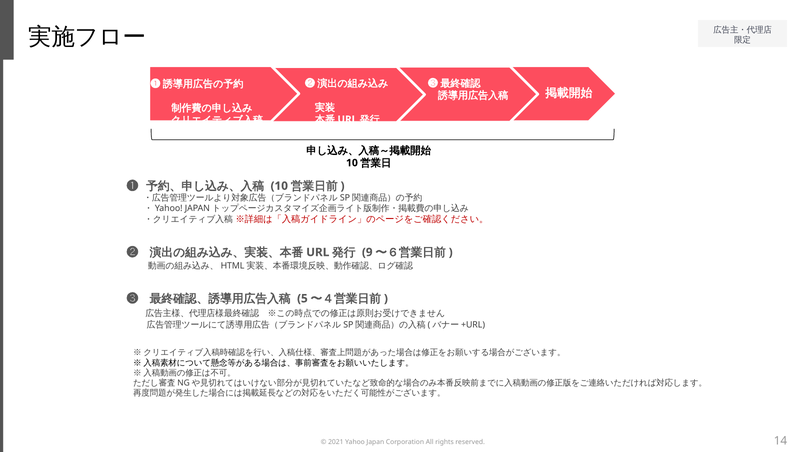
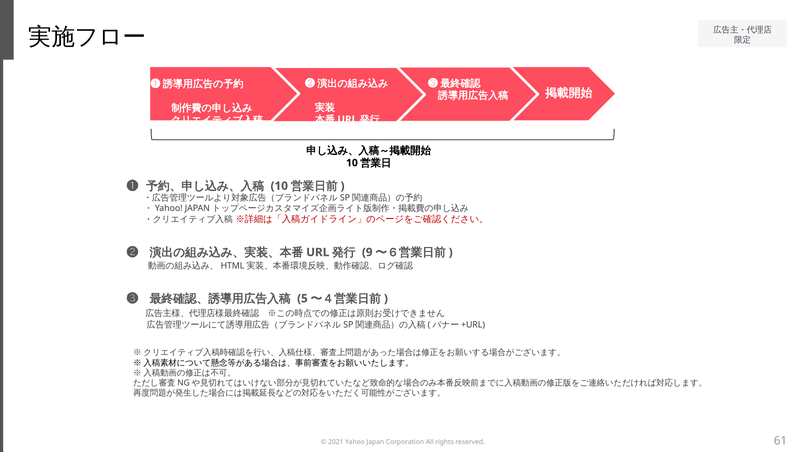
14: 14 -> 61
